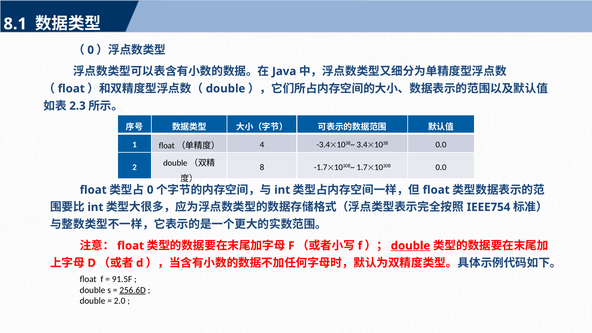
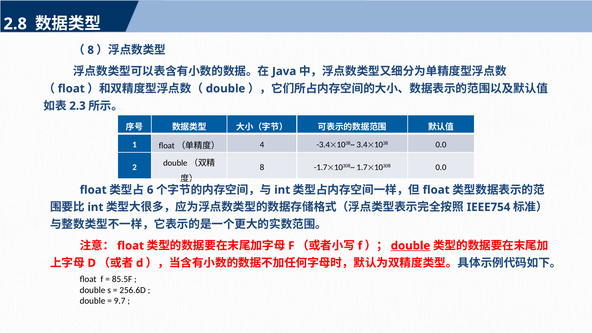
8.1: 8.1 -> 2.8
0 at (91, 50): 0 -> 8
0 at (150, 190): 0 -> 6
91.5F: 91.5F -> 85.5F
256.6D underline: present -> none
2.0: 2.0 -> 9.7
